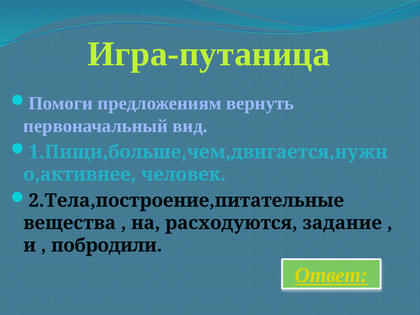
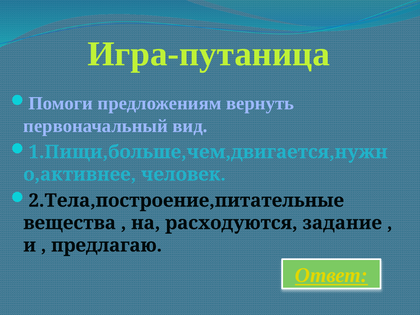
побродили: побродили -> предлагаю
